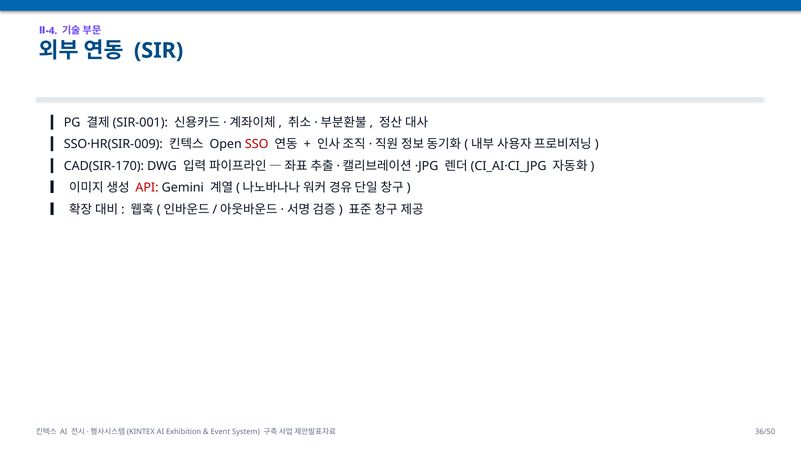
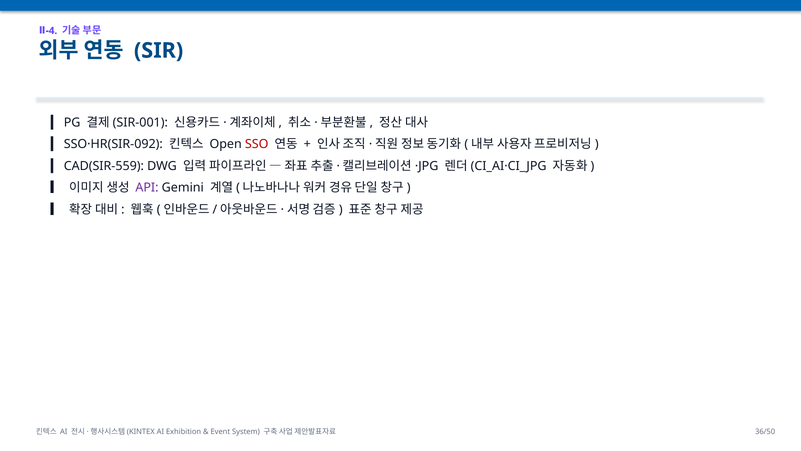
SSO·HR(SIR-009: SSO·HR(SIR-009 -> SSO·HR(SIR-092
CAD(SIR-170: CAD(SIR-170 -> CAD(SIR-559
API colour: red -> purple
